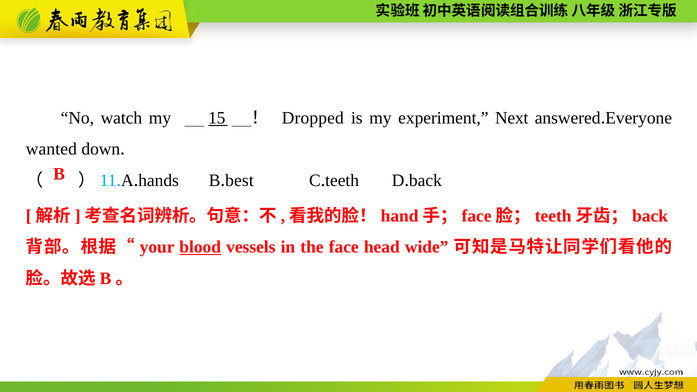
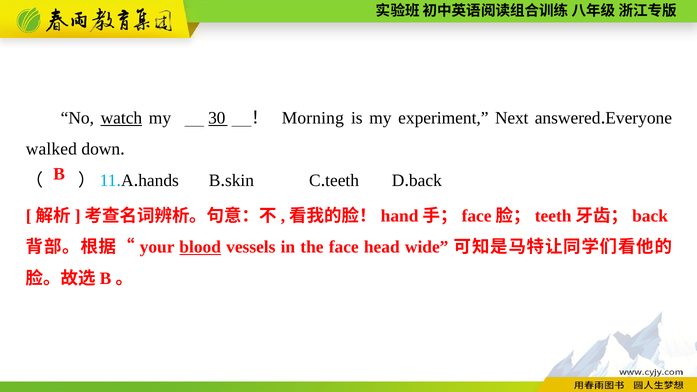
watch underline: none -> present
15: 15 -> 30
Dropped: Dropped -> Morning
wanted: wanted -> walked
best: best -> skin
